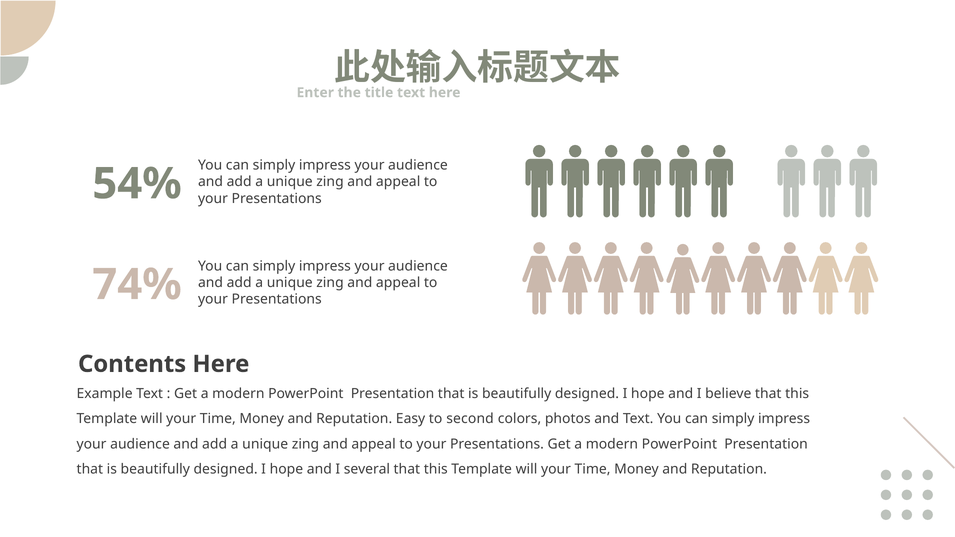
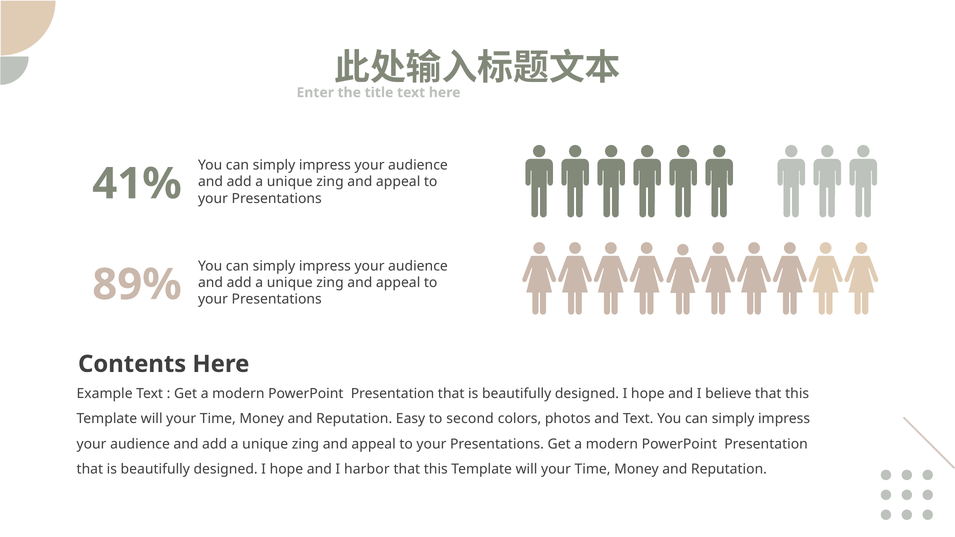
54%: 54% -> 41%
74%: 74% -> 89%
several: several -> harbor
